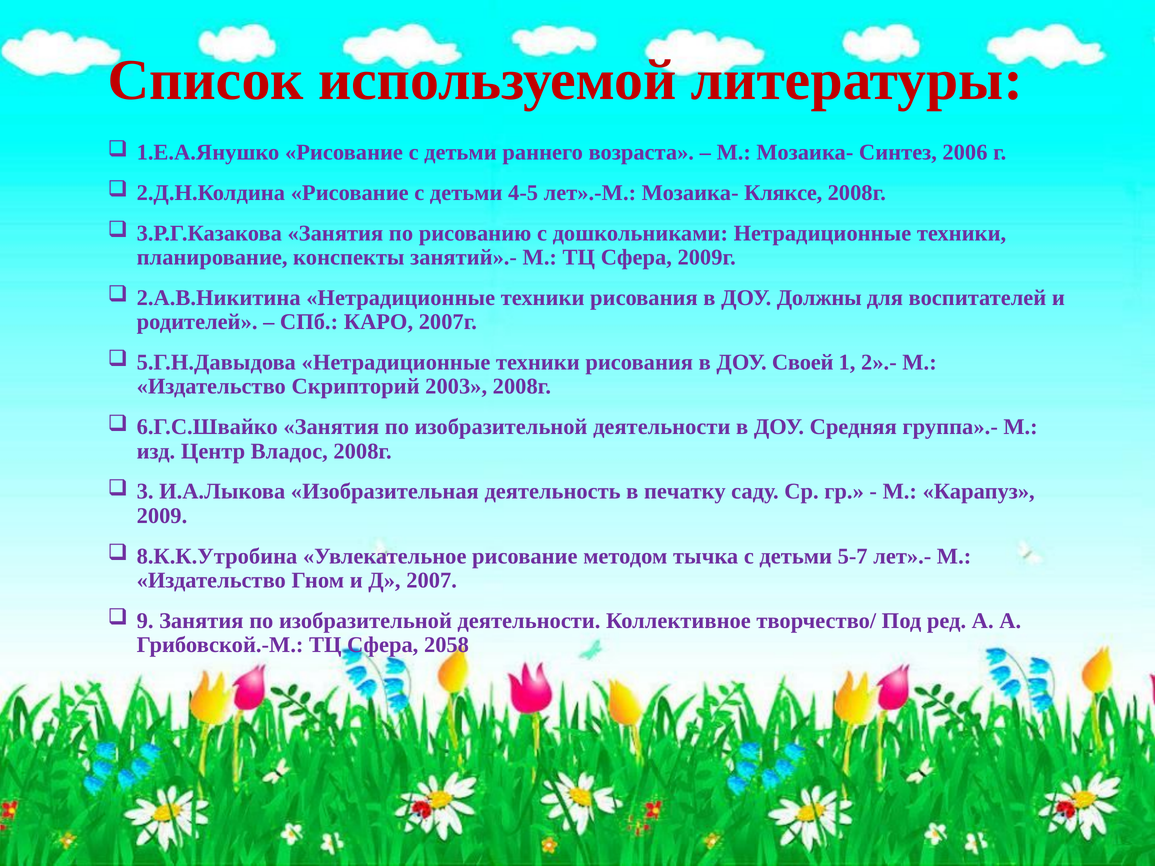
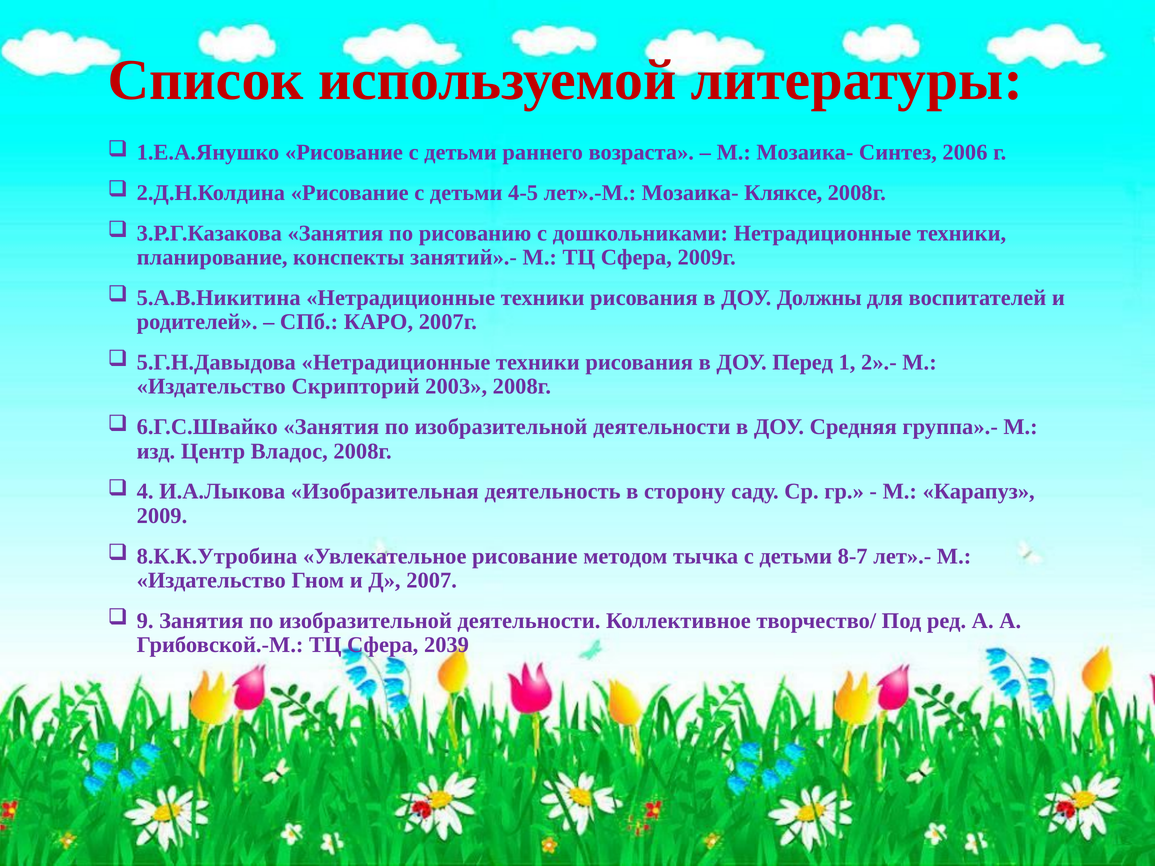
2.А.В.Никитина: 2.А.В.Никитина -> 5.А.В.Никитина
Своей: Своей -> Перед
3: 3 -> 4
печатку: печатку -> сторону
5-7: 5-7 -> 8-7
2058: 2058 -> 2039
